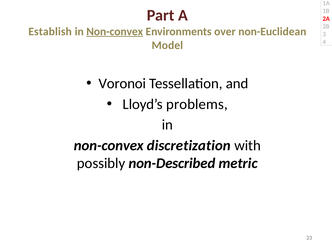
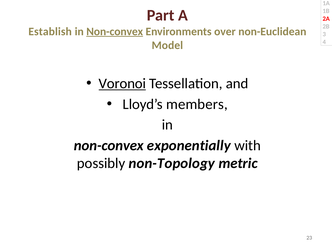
Voronoi underline: none -> present
problems: problems -> members
discretization: discretization -> exponentially
non-Described: non-Described -> non-Topology
